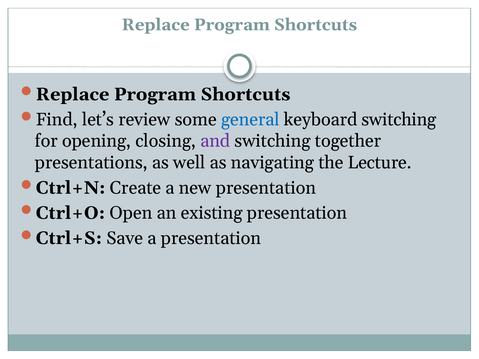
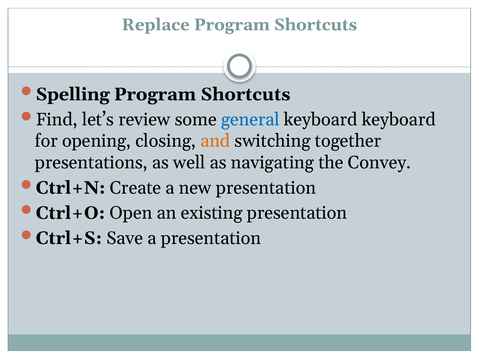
Replace at (73, 94): Replace -> Spelling
keyboard switching: switching -> keyboard
and colour: purple -> orange
Lecture: Lecture -> Convey
